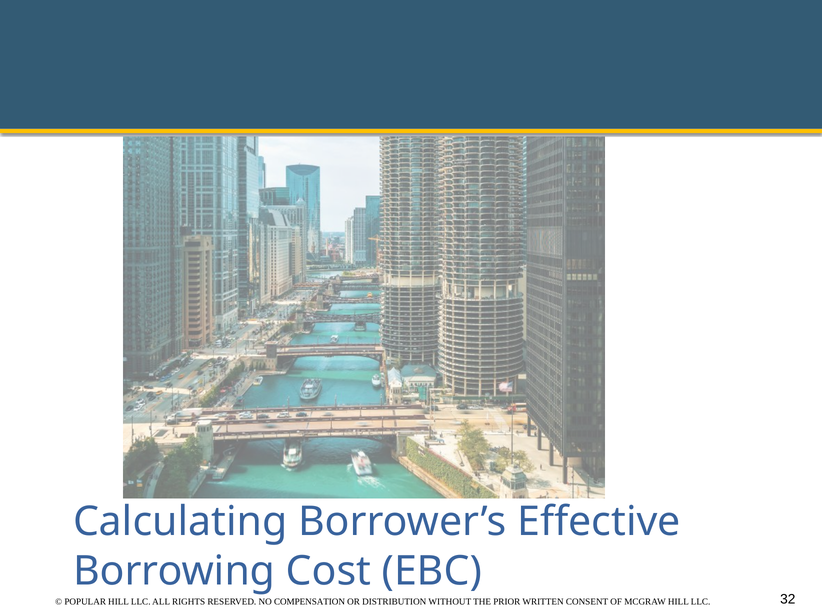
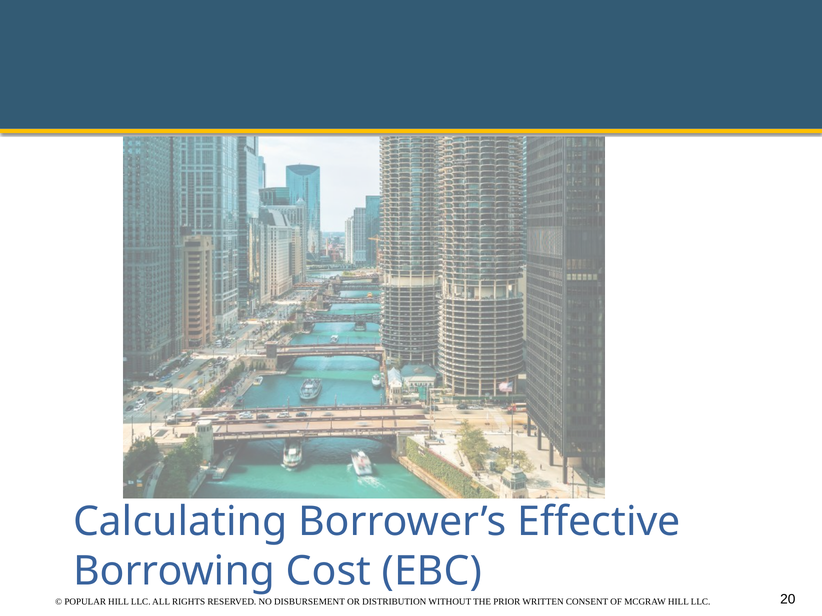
32: 32 -> 20
COMPENSATION: COMPENSATION -> DISBURSEMENT
